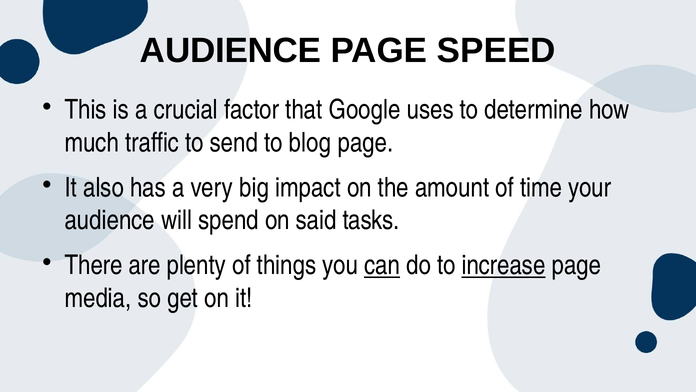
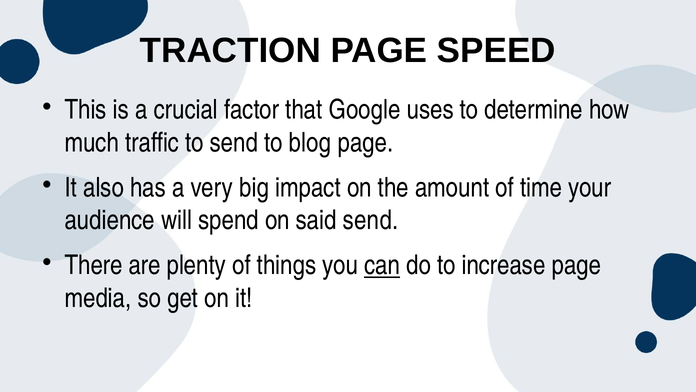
AUDIENCE at (231, 51): AUDIENCE -> TRACTION
said tasks: tasks -> send
increase underline: present -> none
